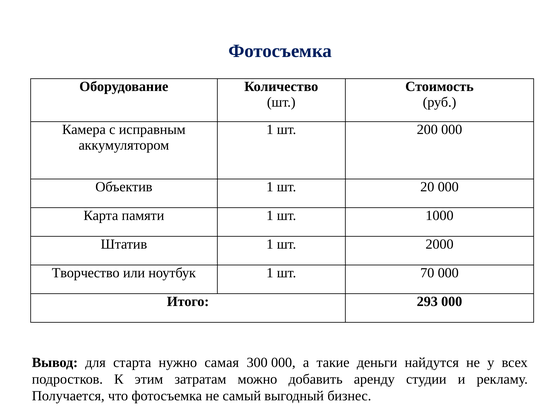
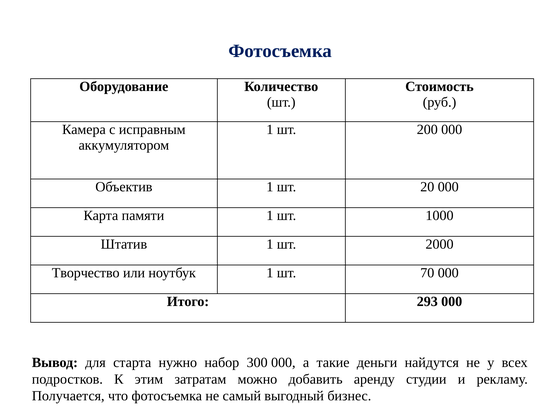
самая: самая -> набор
